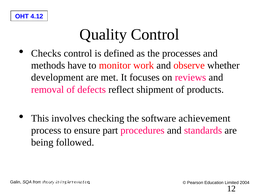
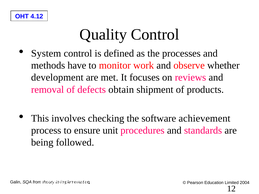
Checks: Checks -> System
reflect: reflect -> obtain
part: part -> unit
